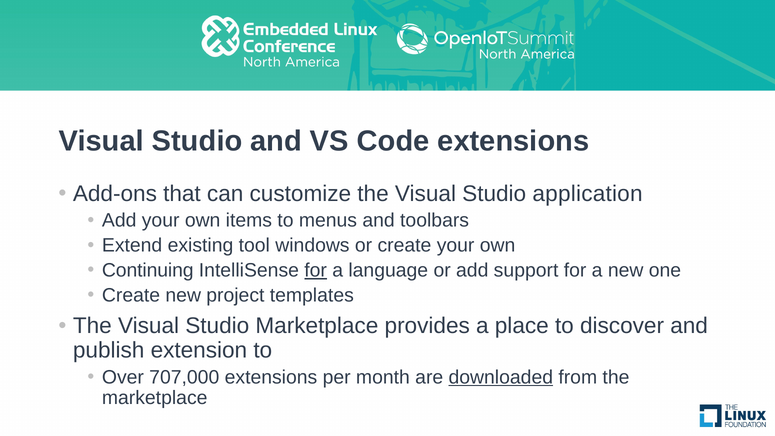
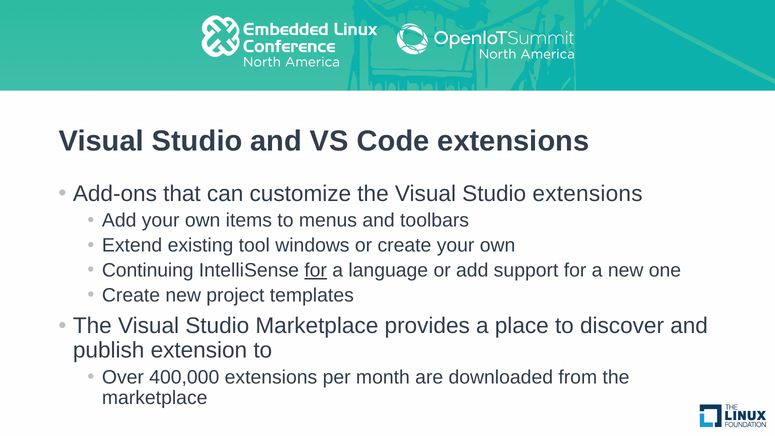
Studio application: application -> extensions
707,000: 707,000 -> 400,000
downloaded underline: present -> none
